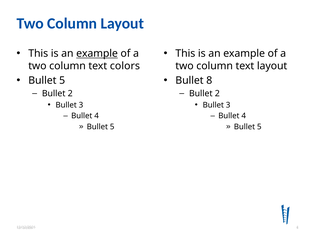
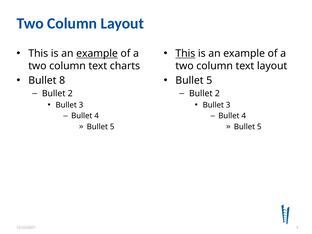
This at (185, 54) underline: none -> present
colors: colors -> charts
5 at (62, 81): 5 -> 8
8 at (209, 81): 8 -> 5
